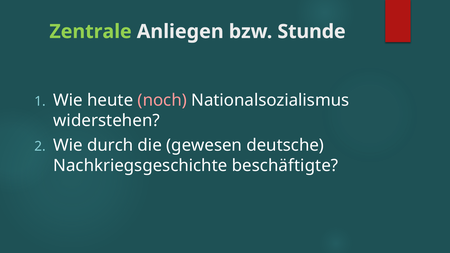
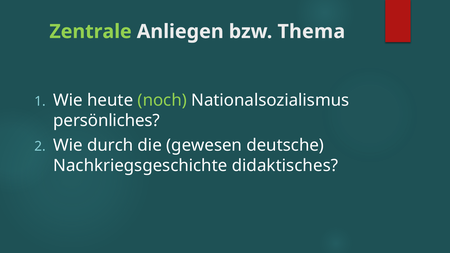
Stunde: Stunde -> Thema
noch colour: pink -> light green
widerstehen: widerstehen -> persönliches
beschäftigte: beschäftigte -> didaktisches
